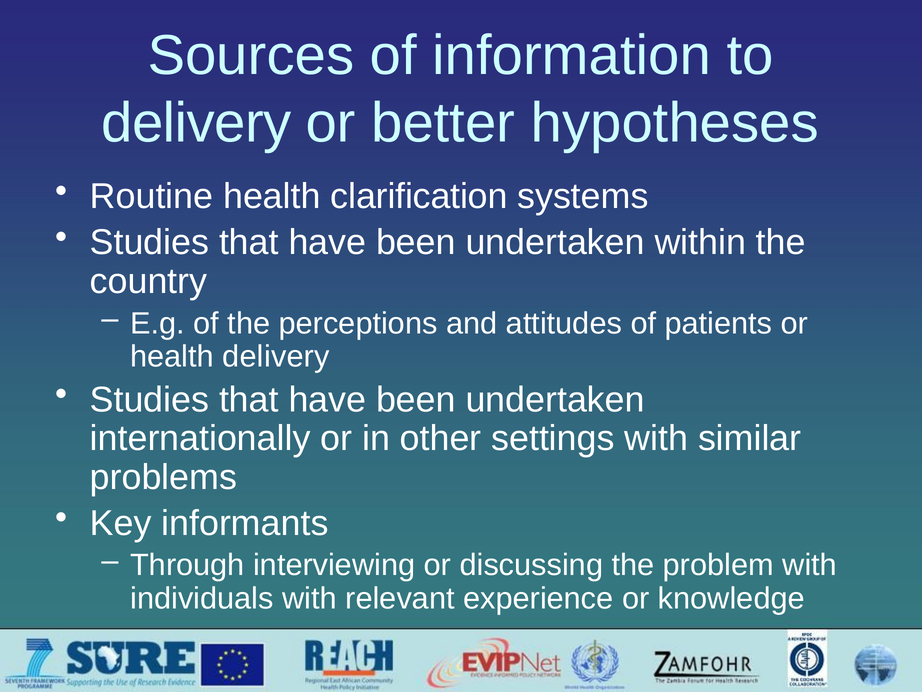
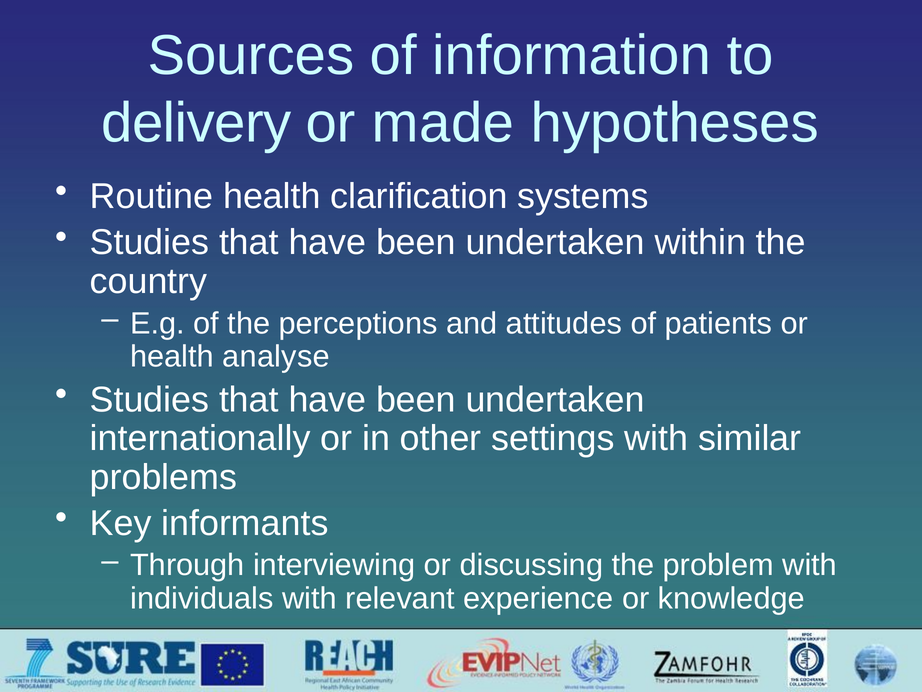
better: better -> made
health delivery: delivery -> analyse
